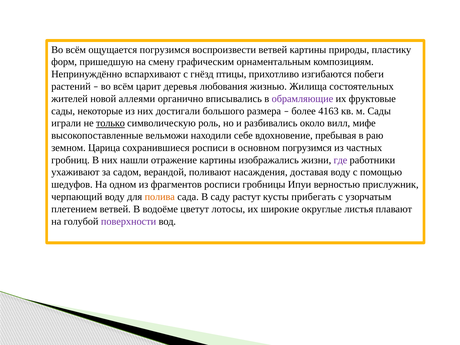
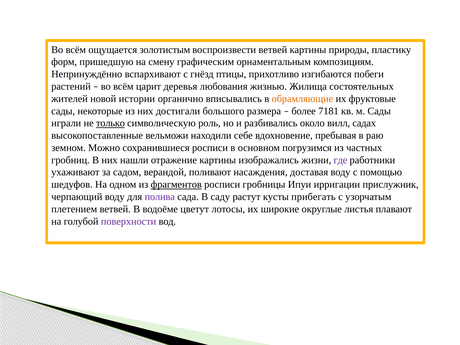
ощущается погрузимся: погрузимся -> золотистым
аллеями: аллеями -> истории
обрамляющие colour: purple -> orange
4163: 4163 -> 7181
мифе: мифе -> садах
Царица: Царица -> Можно
фрагментов underline: none -> present
верностью: верностью -> ирригации
полива colour: orange -> purple
